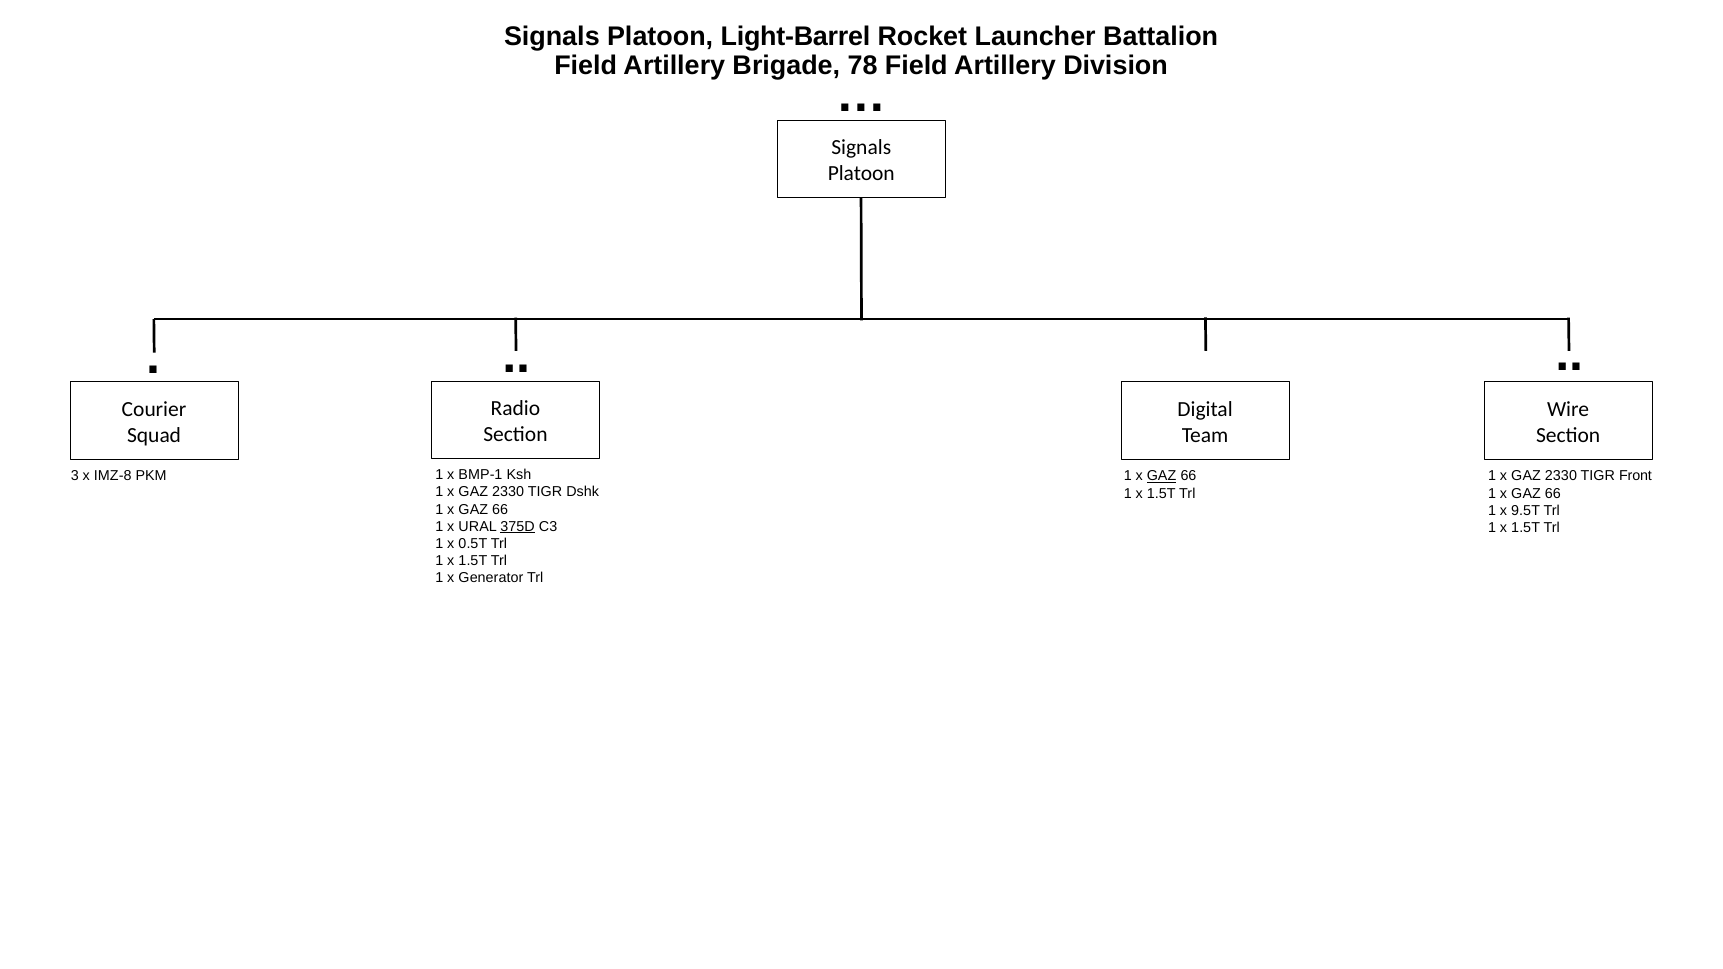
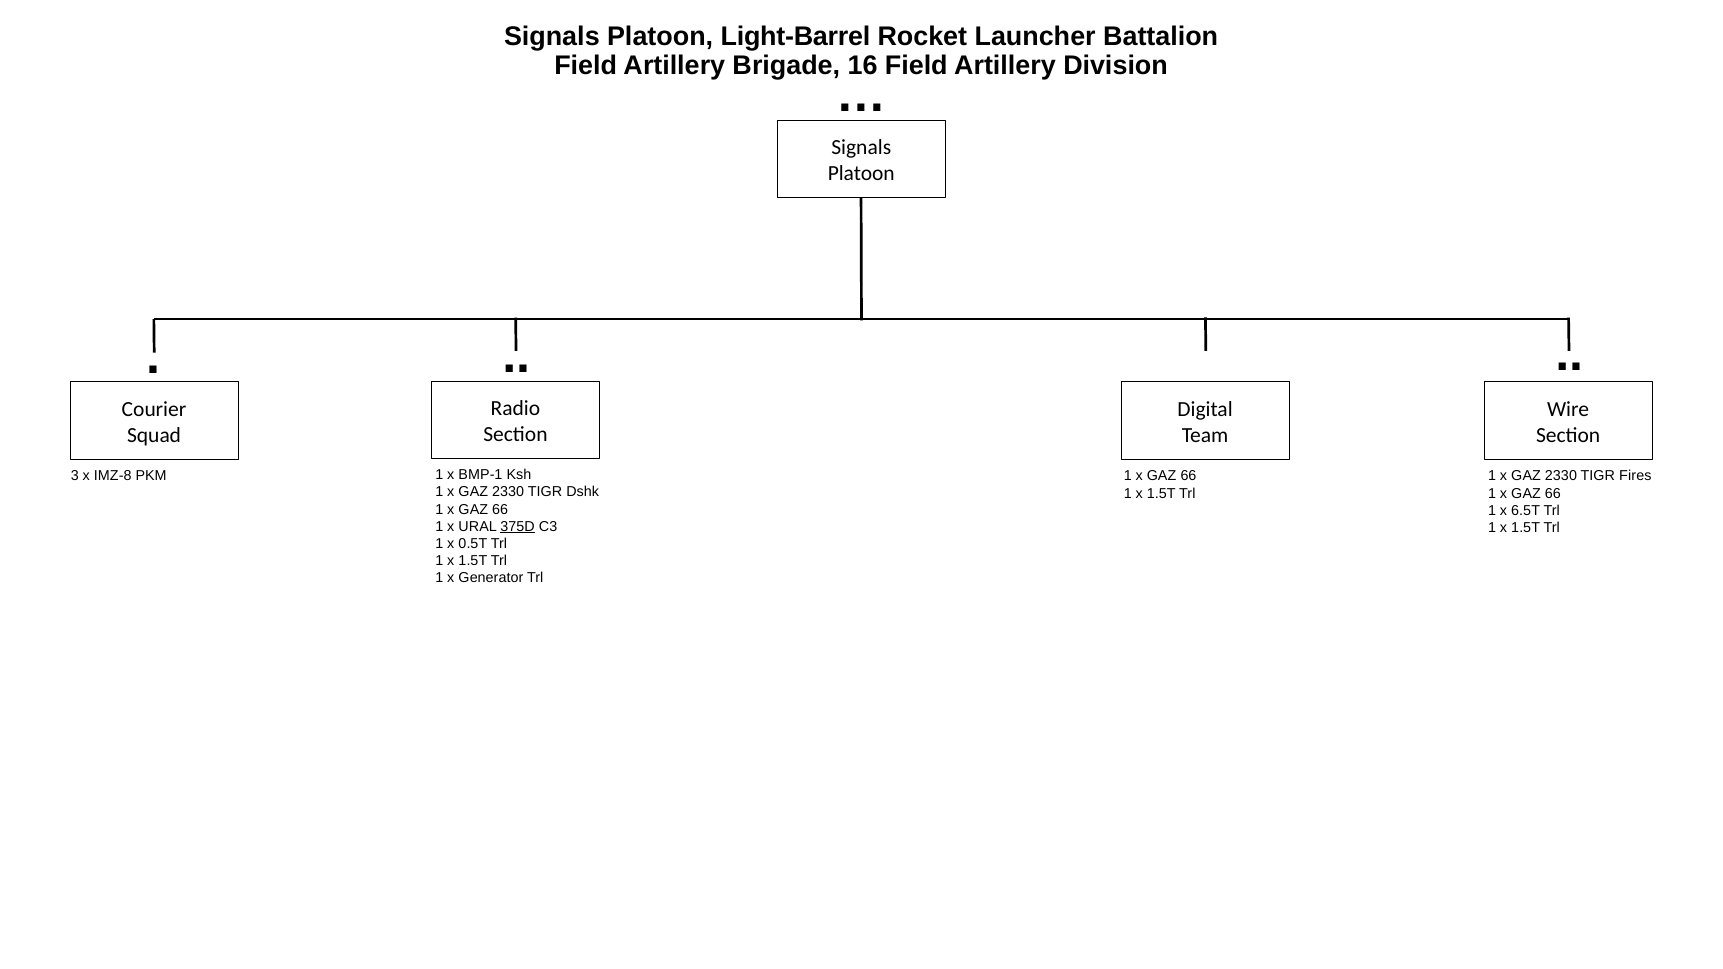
78: 78 -> 16
GAZ at (1162, 476) underline: present -> none
Front: Front -> Fires
9.5T: 9.5T -> 6.5T
